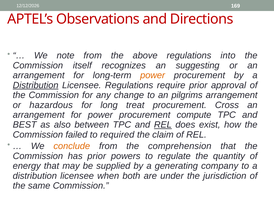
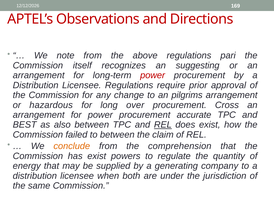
into: into -> pari
power at (153, 75) colour: orange -> red
Distribution at (36, 85) underline: present -> none
treat: treat -> over
compute: compute -> accurate
to required: required -> between
has prior: prior -> exist
